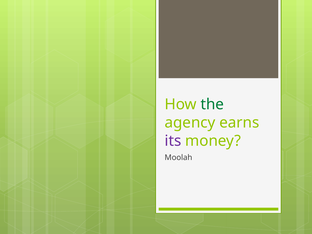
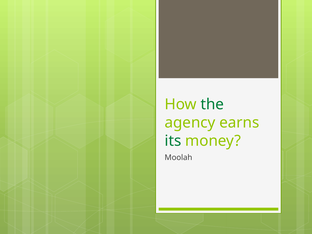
its colour: purple -> green
